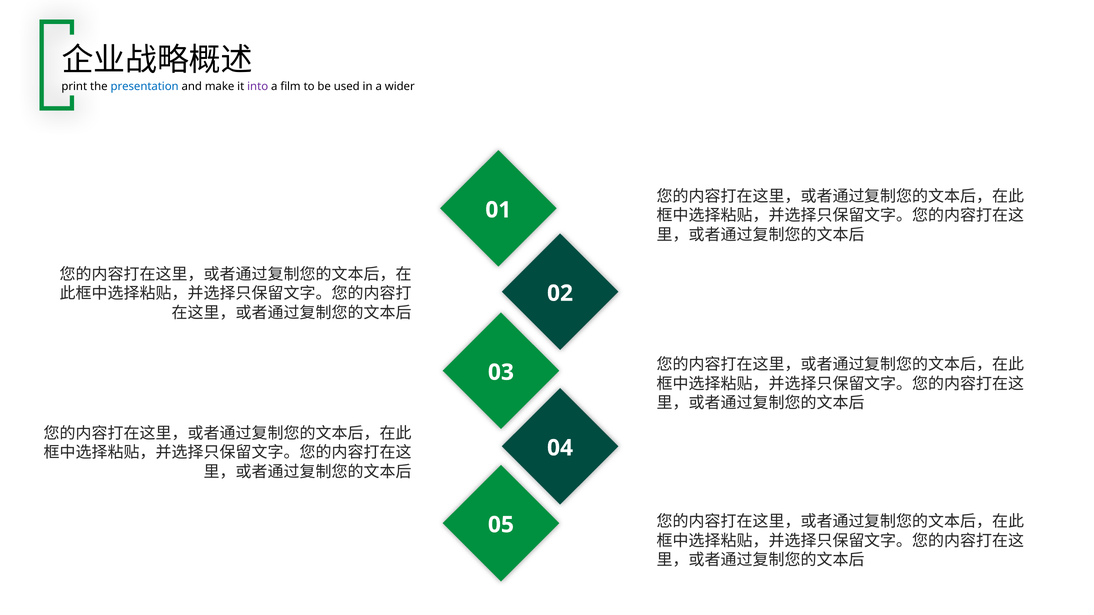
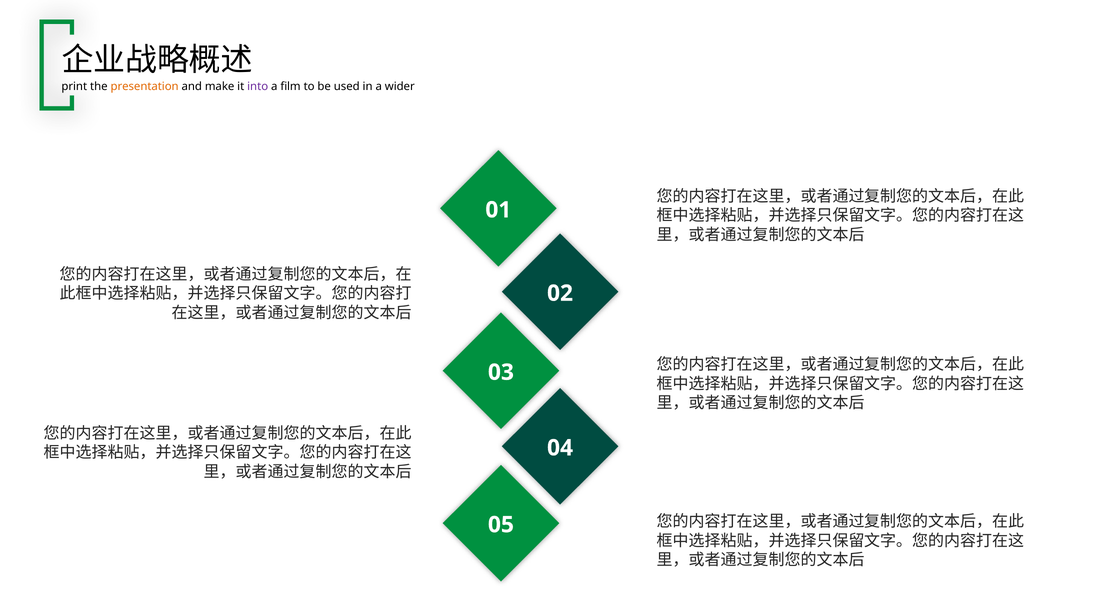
presentation colour: blue -> orange
